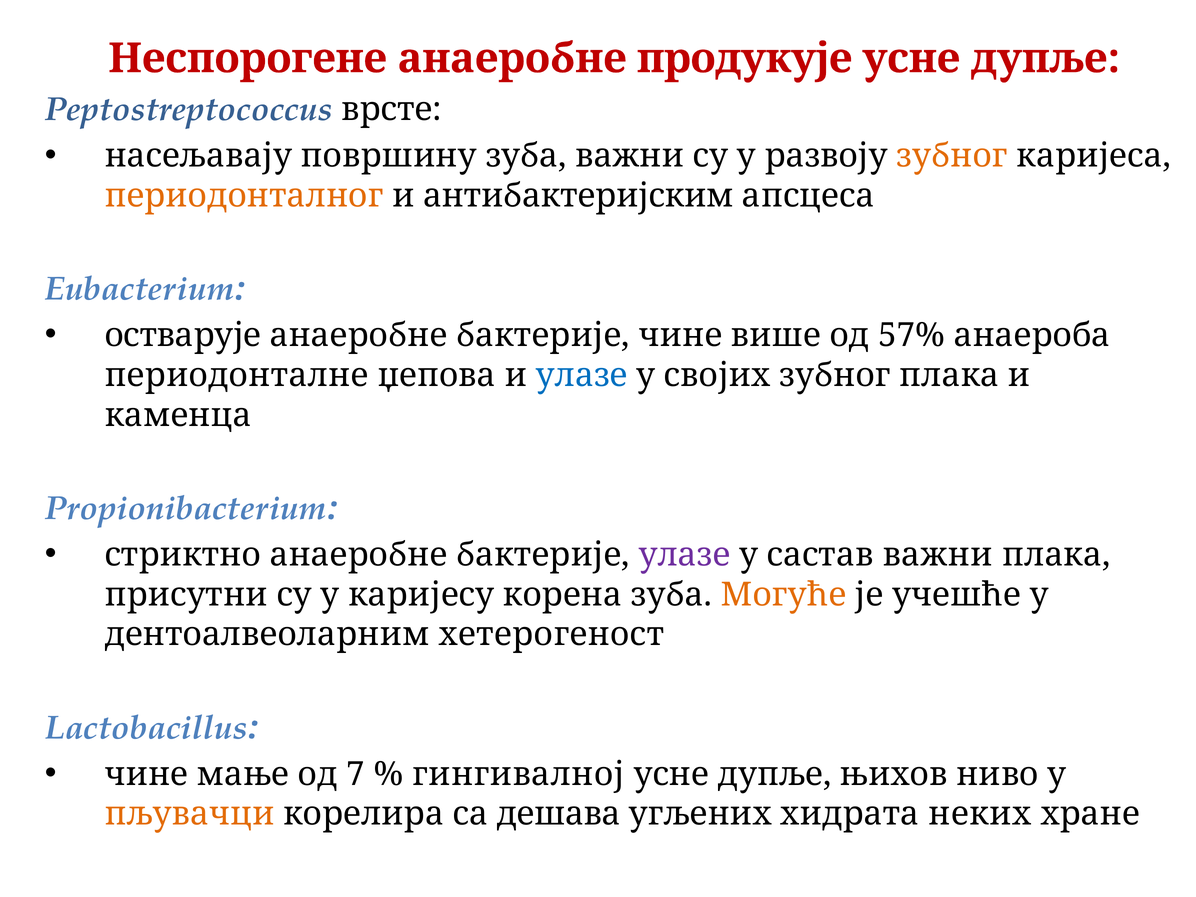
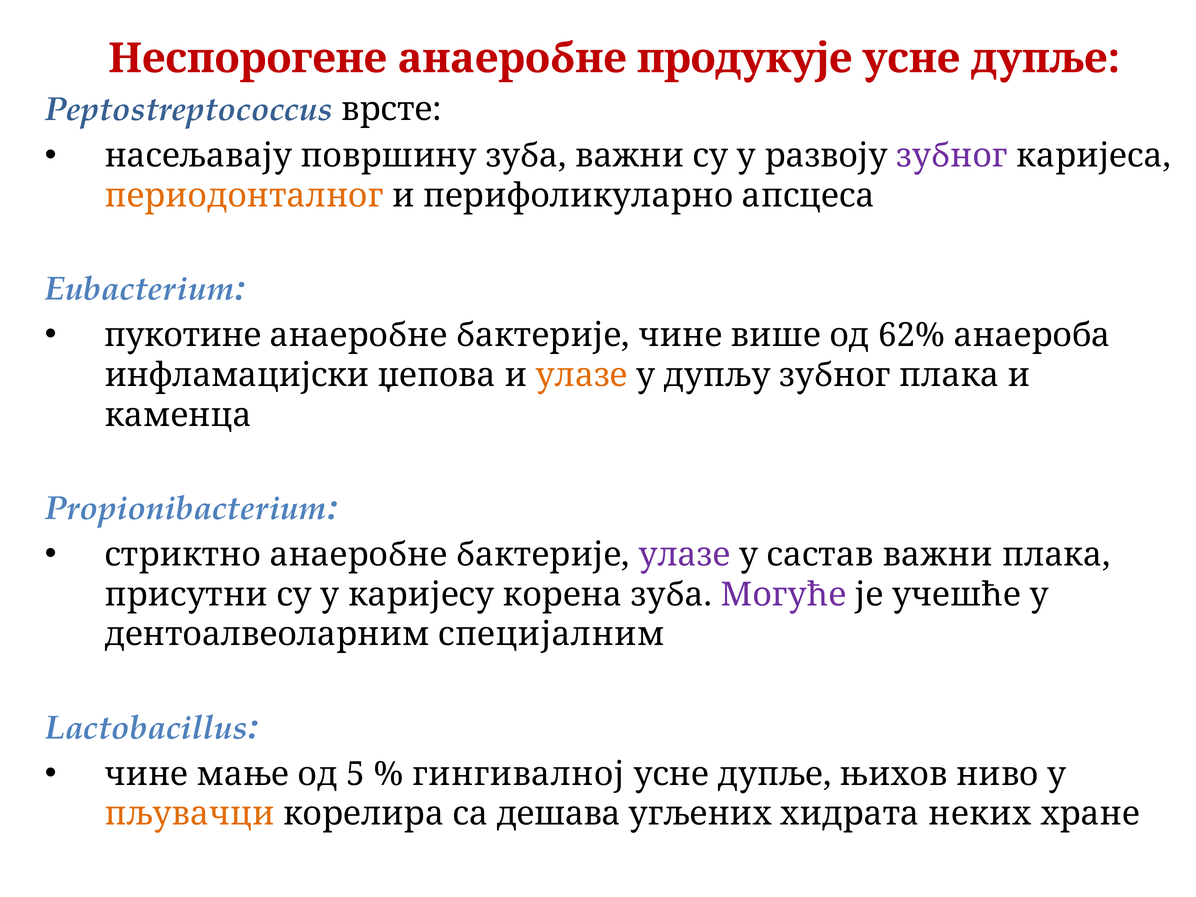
зубног at (952, 156) colour: orange -> purple
антибактеријским: антибактеријским -> перифоликуларно
остварује: остварује -> пукотине
57%: 57% -> 62%
периодонталне: периодонталне -> инфламацијски
улазе at (582, 375) colour: blue -> orange
својих: својих -> дупљу
Могуће colour: orange -> purple
хетерогеност: хетерогеност -> специјалним
7: 7 -> 5
